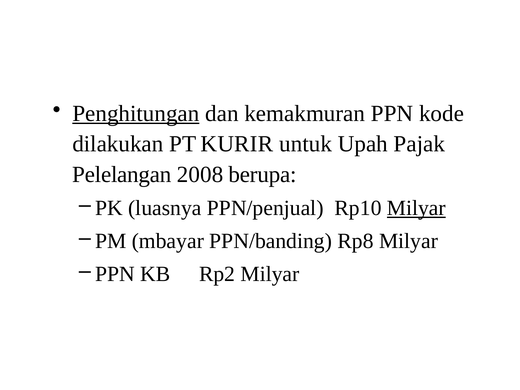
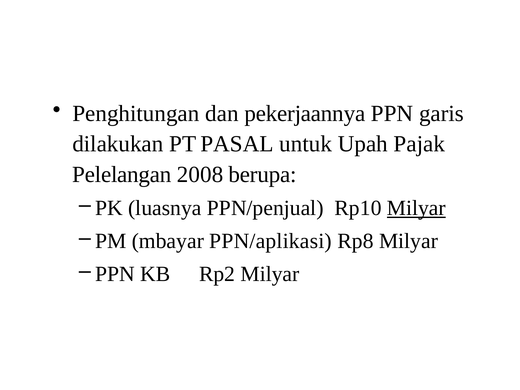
Penghitungan underline: present -> none
kemakmuran: kemakmuran -> pekerjaannya
kode: kode -> garis
KURIR: KURIR -> PASAL
PPN/banding: PPN/banding -> PPN/aplikasi
